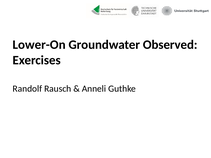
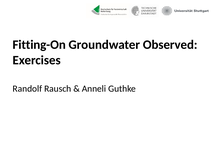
Lower-On: Lower-On -> Fitting-On
